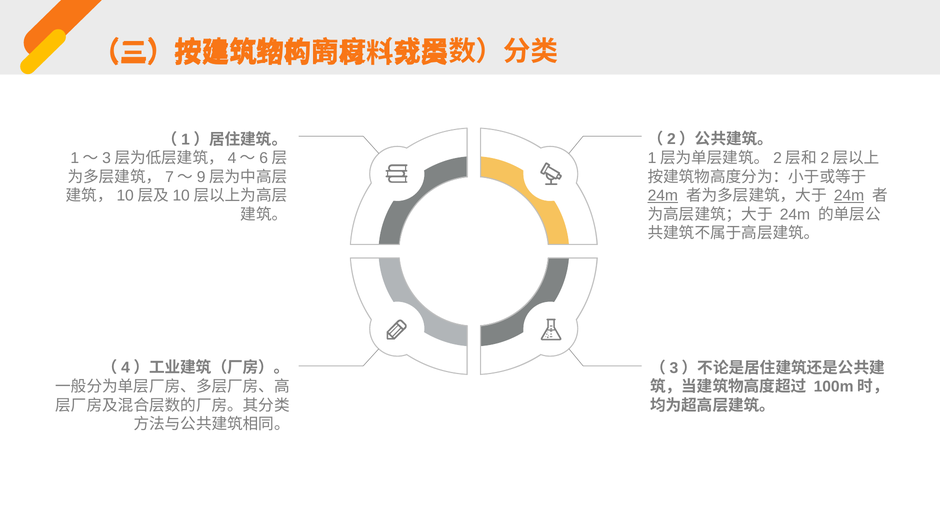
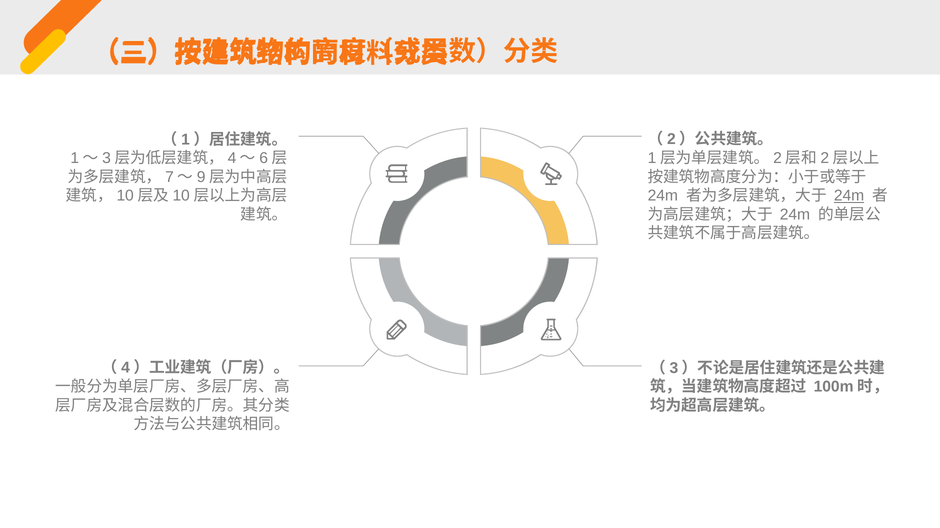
24m at (663, 196) underline: present -> none
